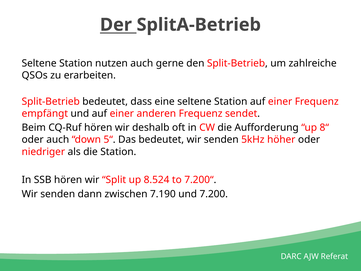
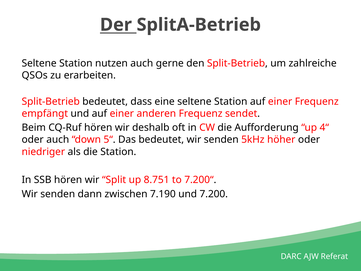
8“: 8“ -> 4“
8.524: 8.524 -> 8.751
